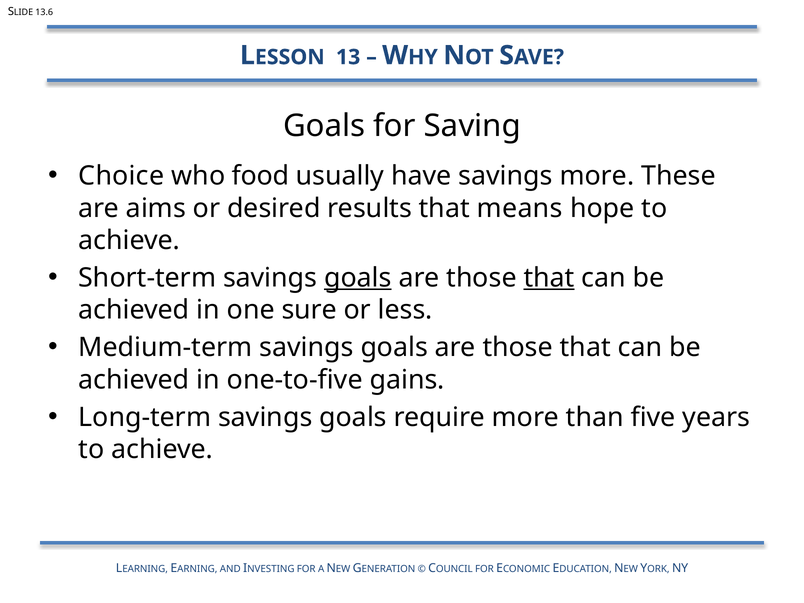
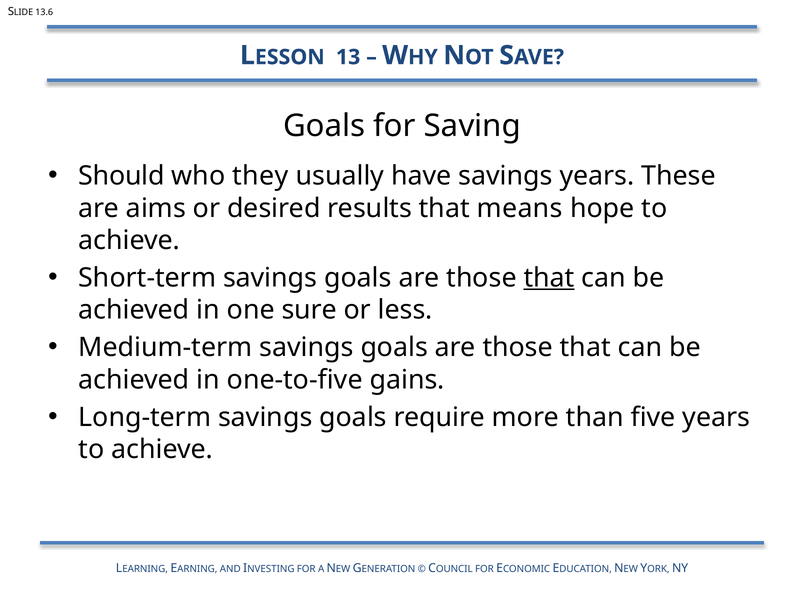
Choice: Choice -> Should
food: food -> they
savings more: more -> years
goals at (358, 278) underline: present -> none
